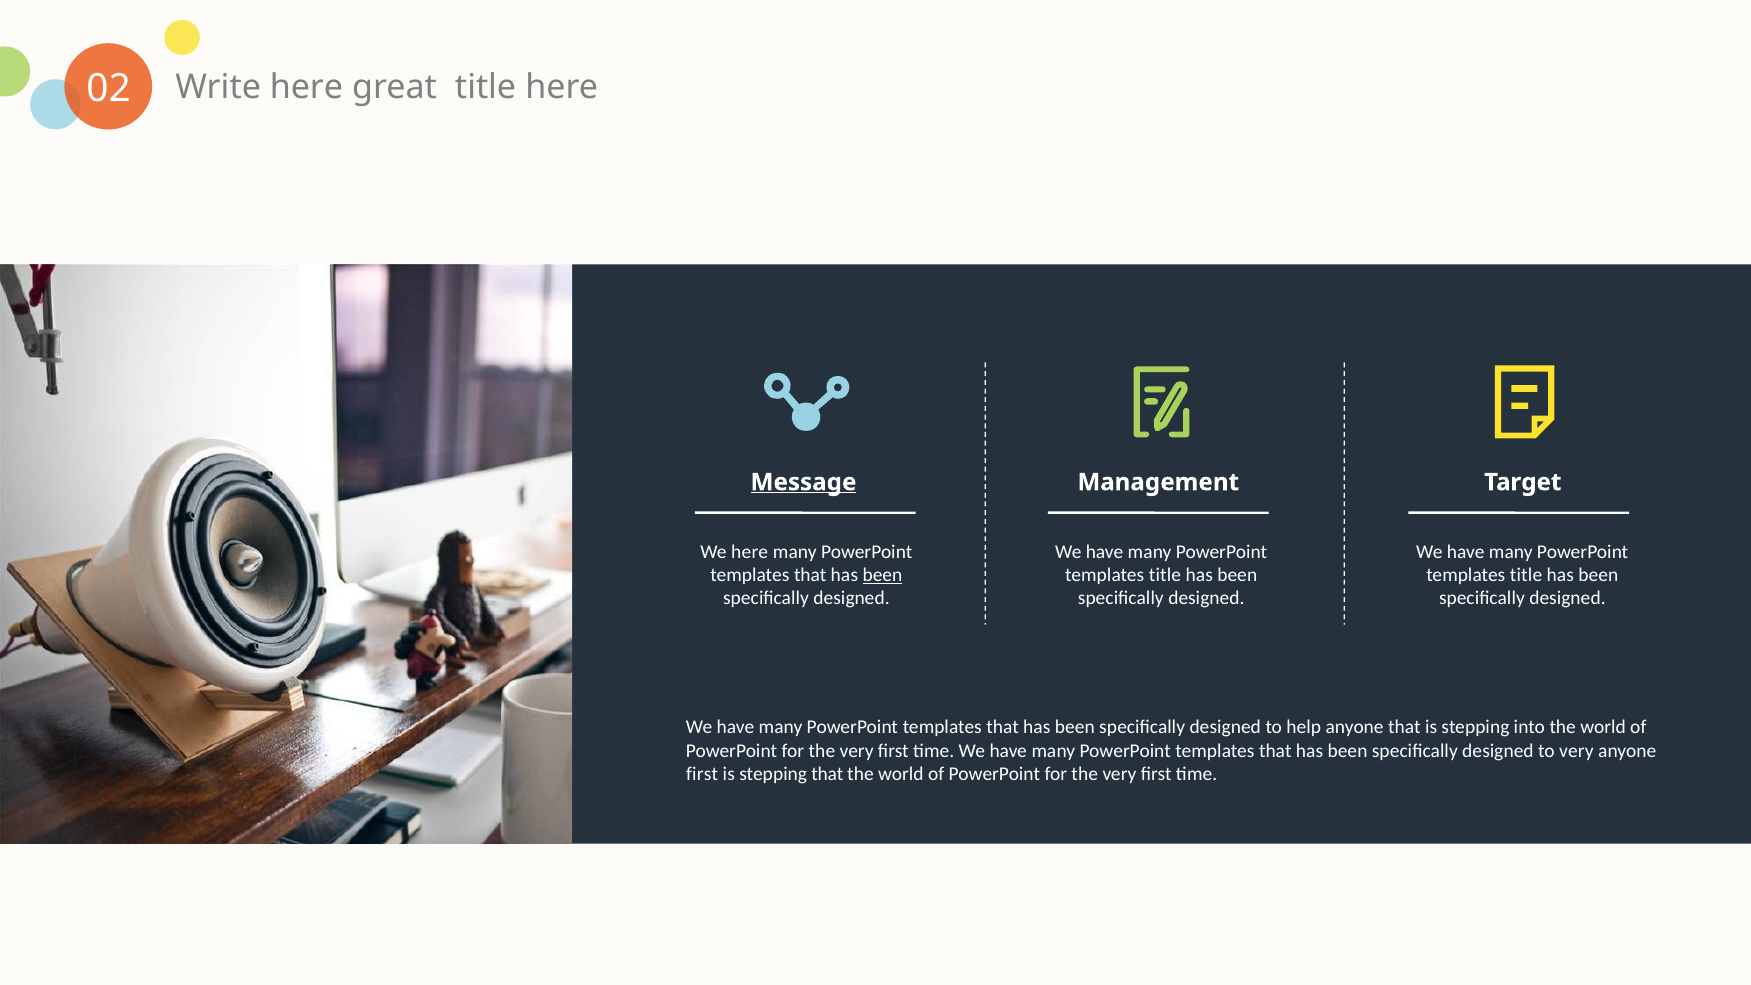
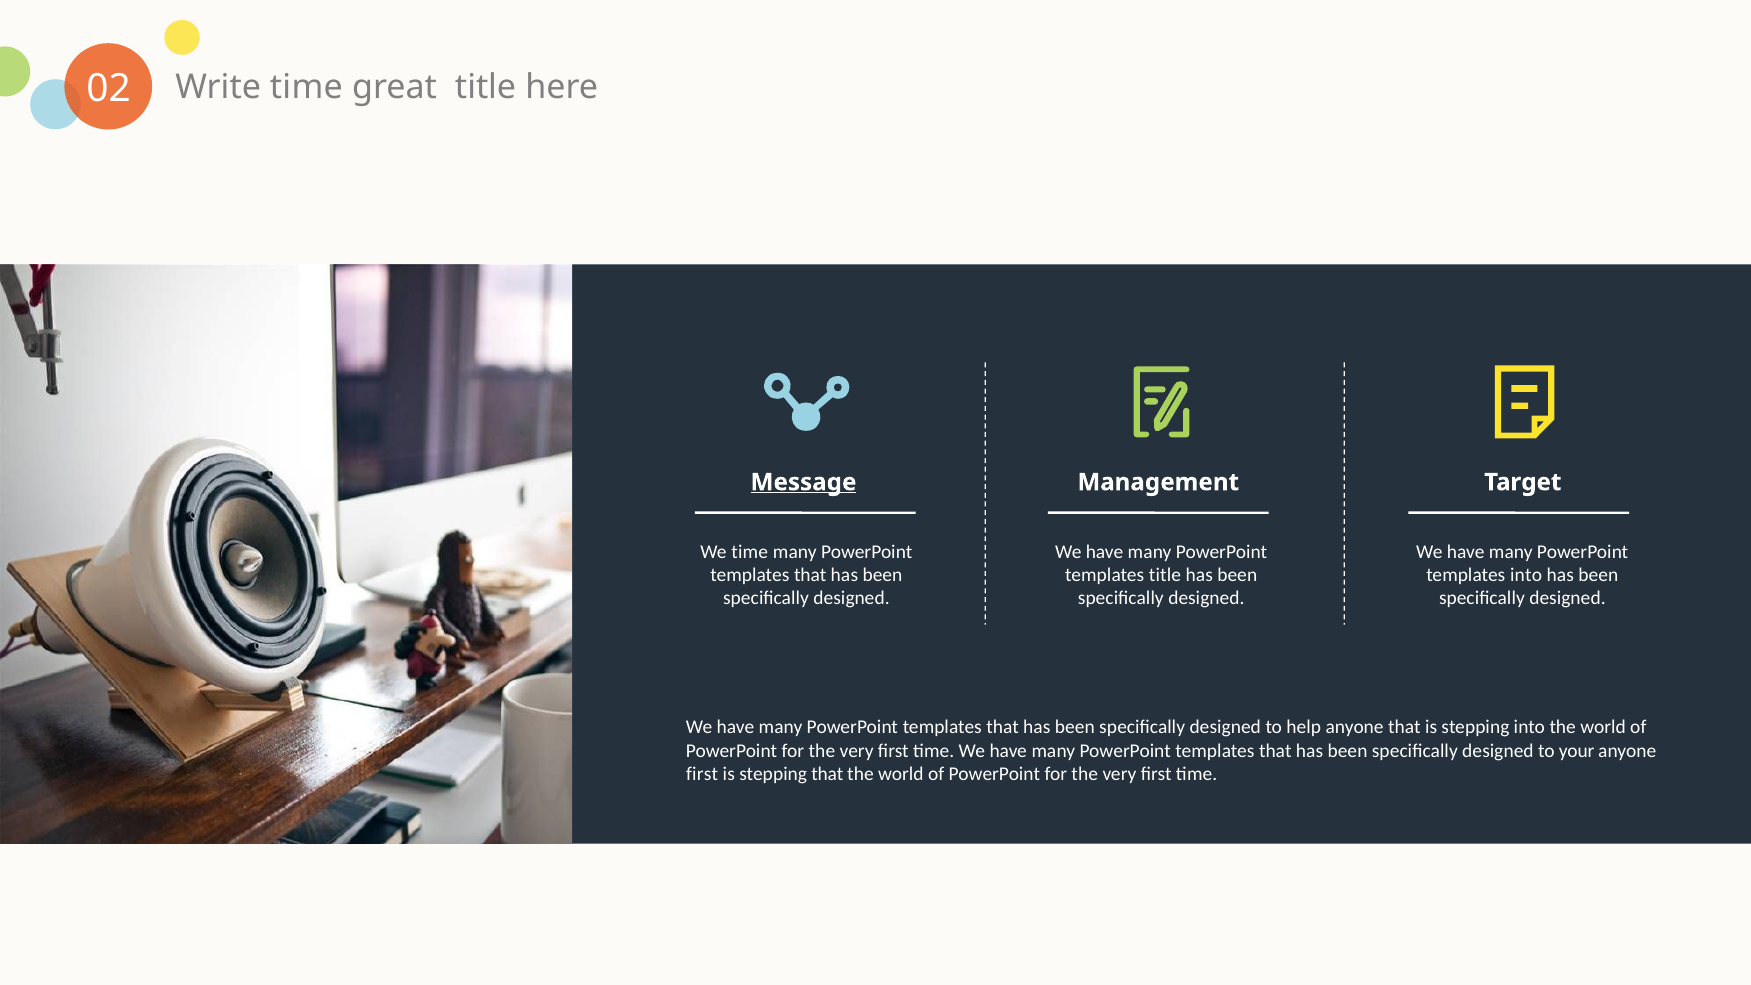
Write here: here -> time
We here: here -> time
been at (882, 575) underline: present -> none
title at (1526, 575): title -> into
to very: very -> your
